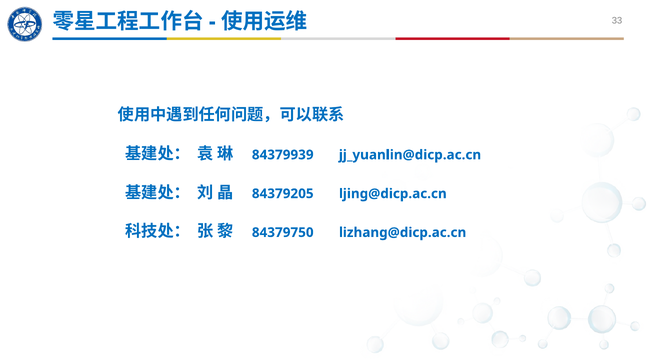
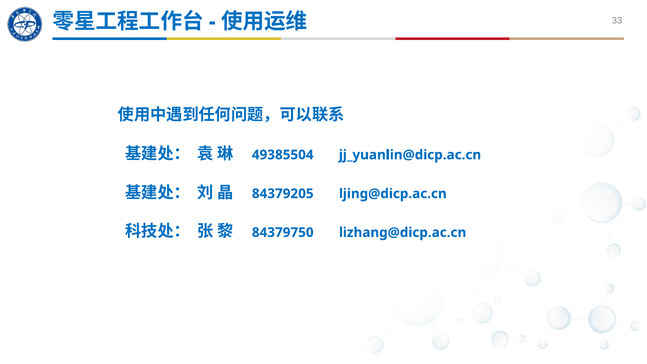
84379939: 84379939 -> 49385504
